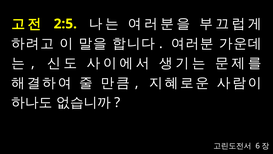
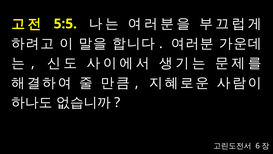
2:5: 2:5 -> 5:5
